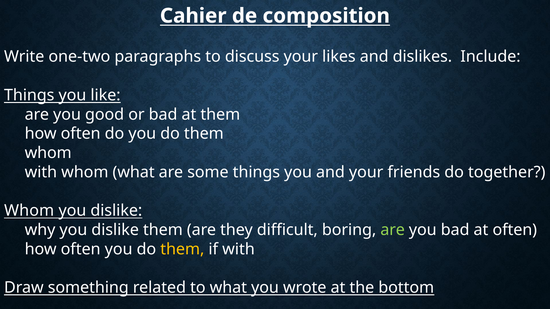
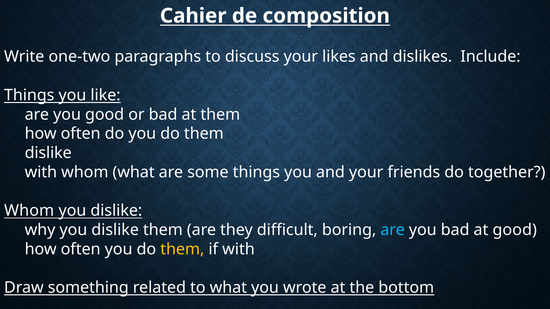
whom at (48, 153): whom -> dislike
are at (393, 230) colour: light green -> light blue
at often: often -> good
